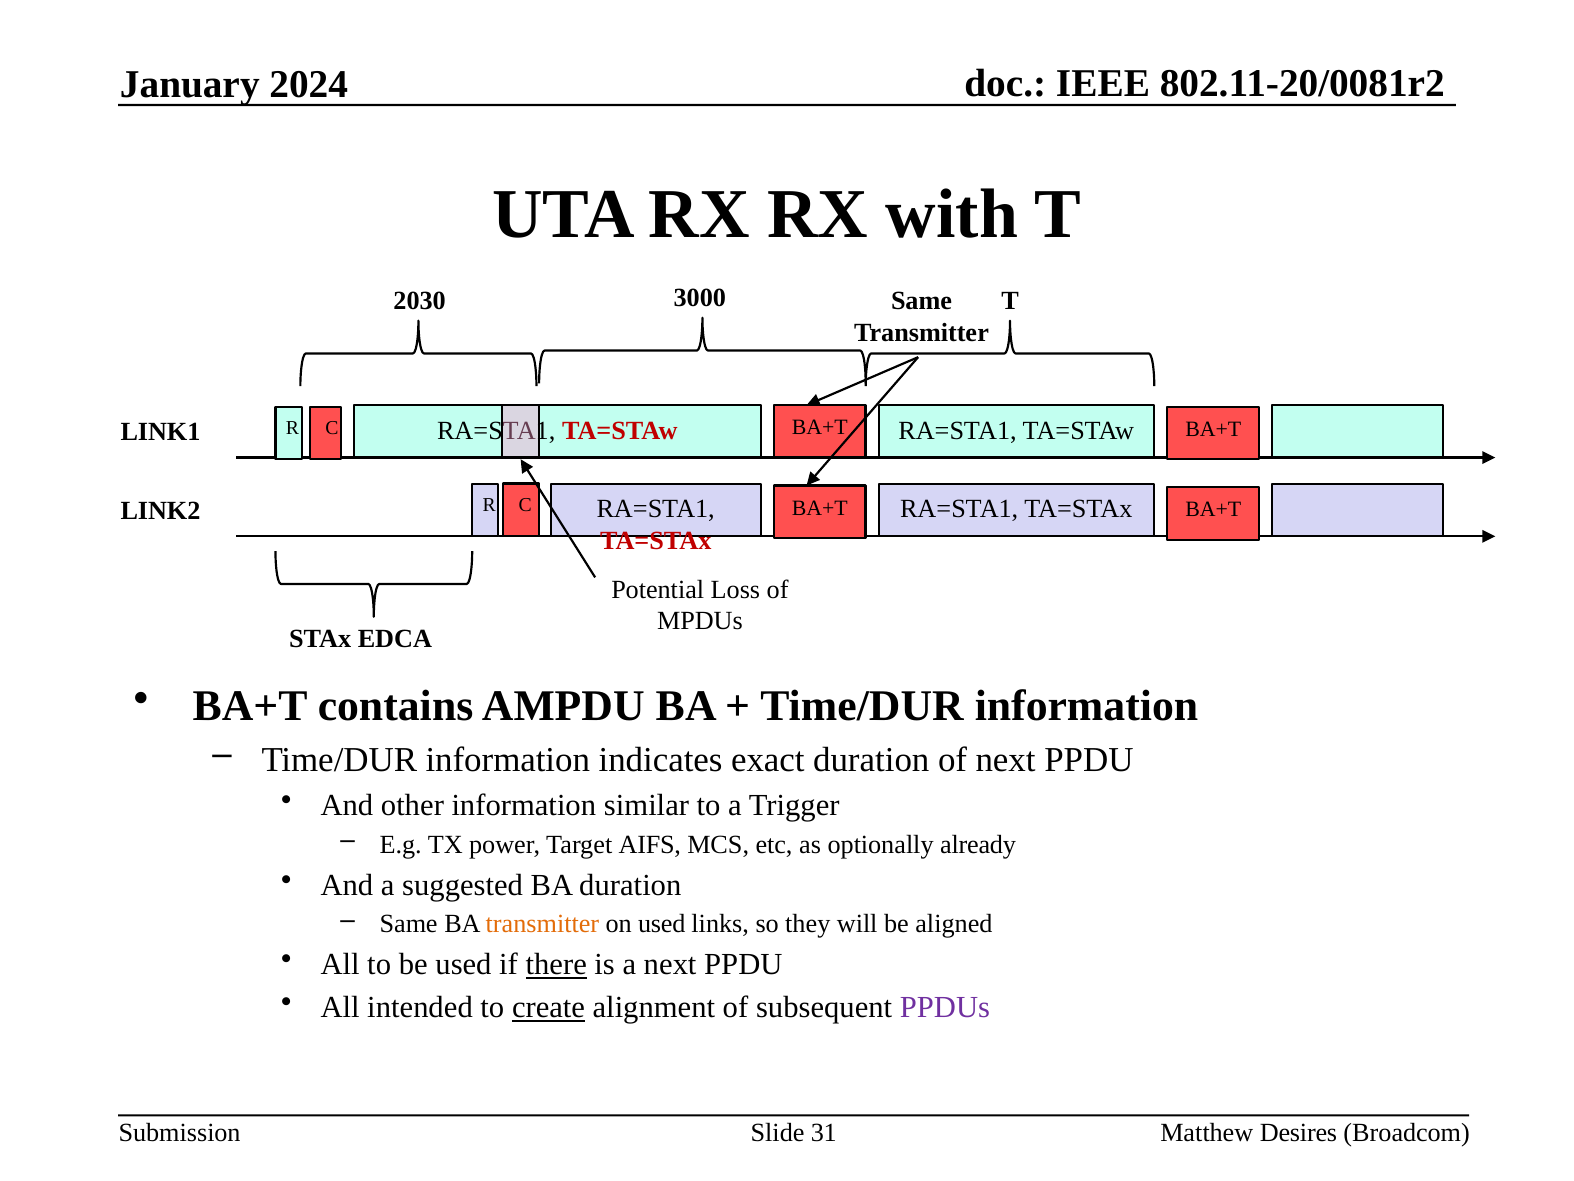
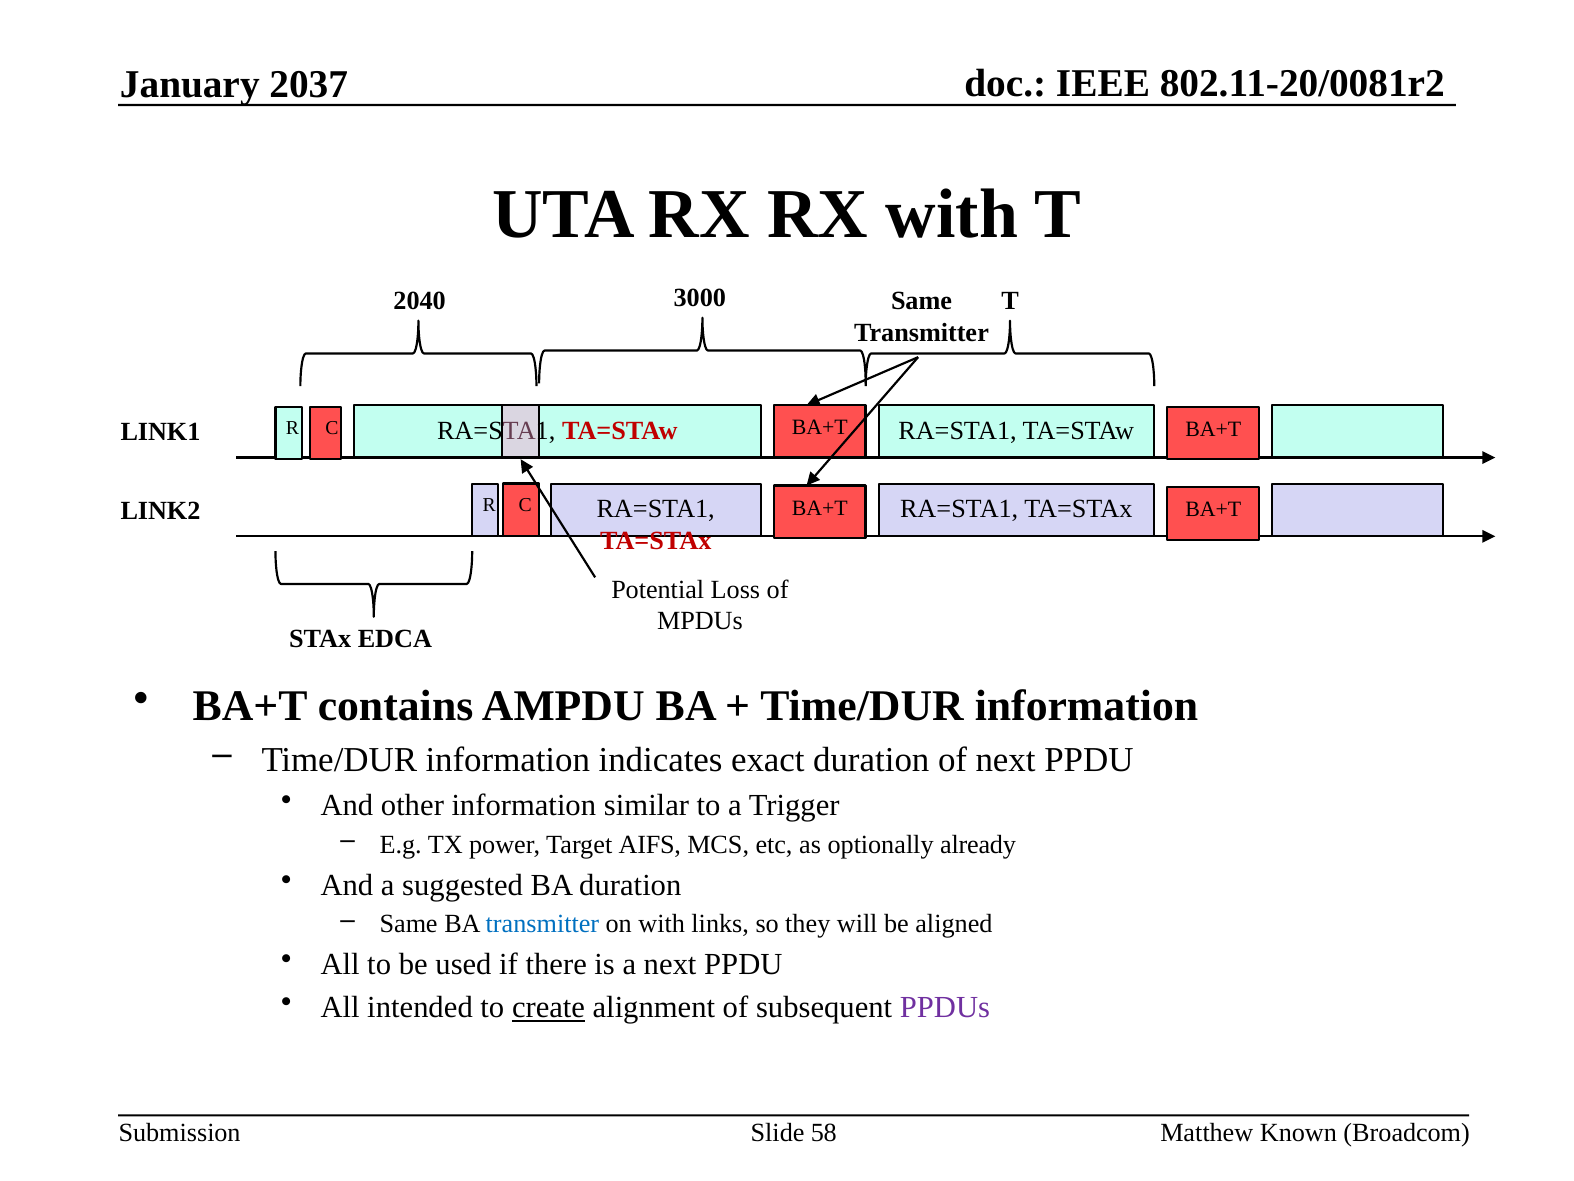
2024: 2024 -> 2037
2030: 2030 -> 2040
transmitter at (542, 924) colour: orange -> blue
on used: used -> with
there underline: present -> none
Desires: Desires -> Known
31: 31 -> 58
